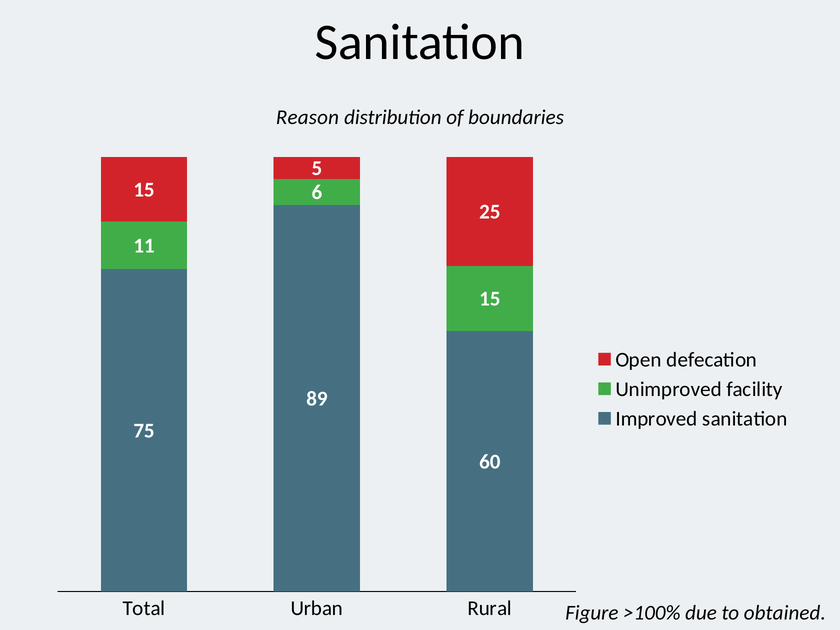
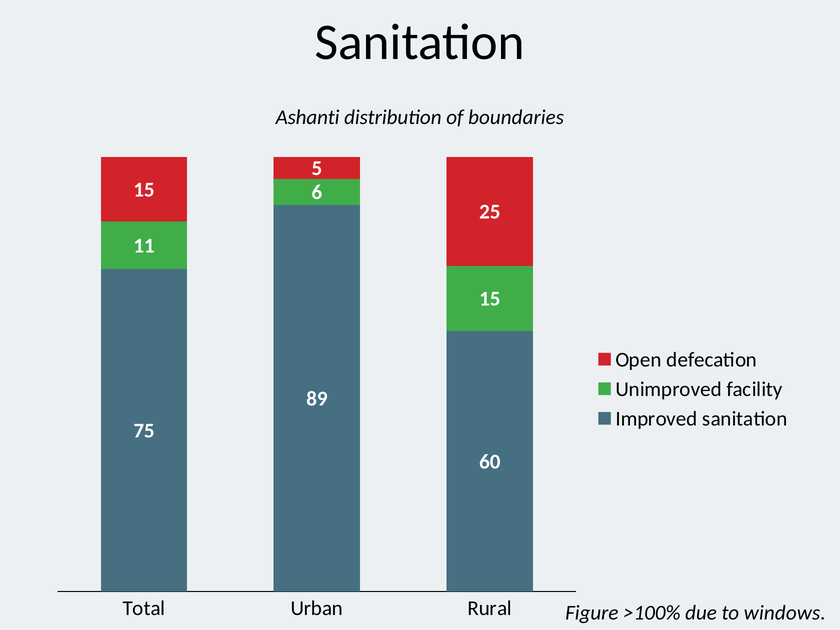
Reason: Reason -> Ashanti
obtained: obtained -> windows
